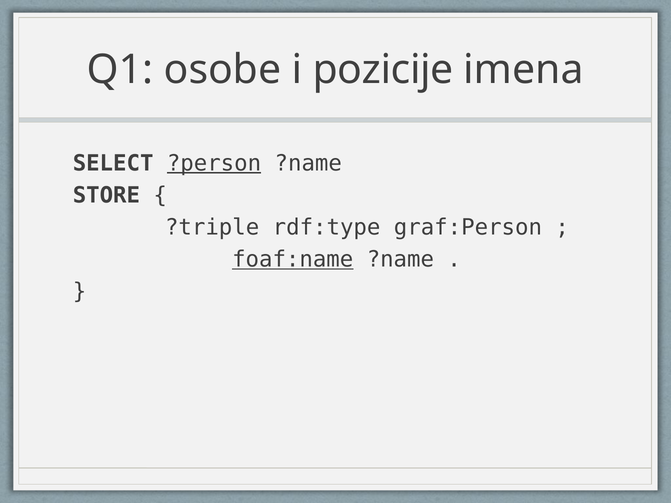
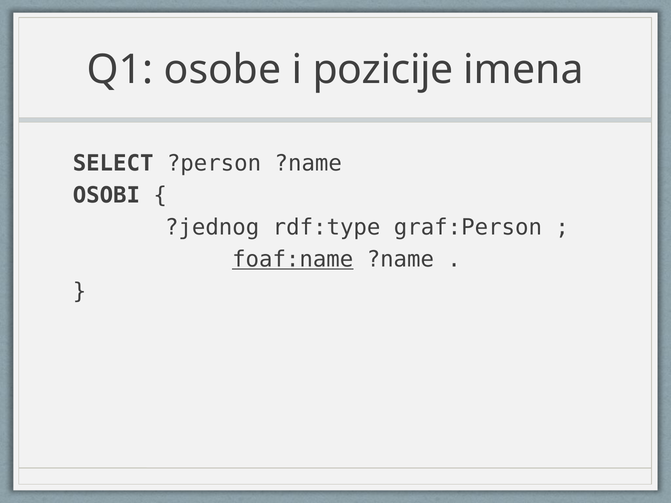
?person underline: present -> none
STORE: STORE -> OSOBI
?triple: ?triple -> ?jednog
